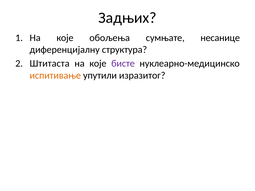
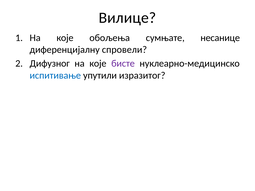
Задњих: Задњих -> Вилице
структура: структура -> спровели
Штитаста: Штитаста -> Дифузног
испитивање colour: orange -> blue
